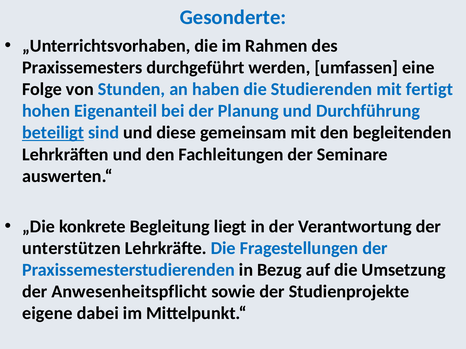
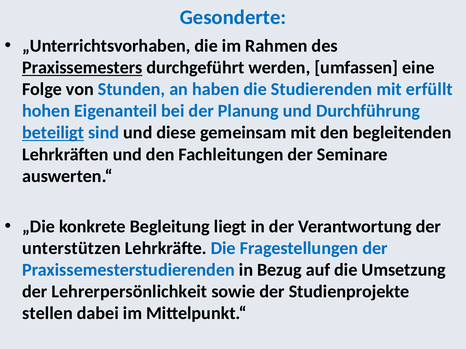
Praxissemesters underline: none -> present
fertigt: fertigt -> erfüllt
Anwesenheitspflicht: Anwesenheitspflicht -> Lehrerpersönlichkeit
eigene: eigene -> stellen
